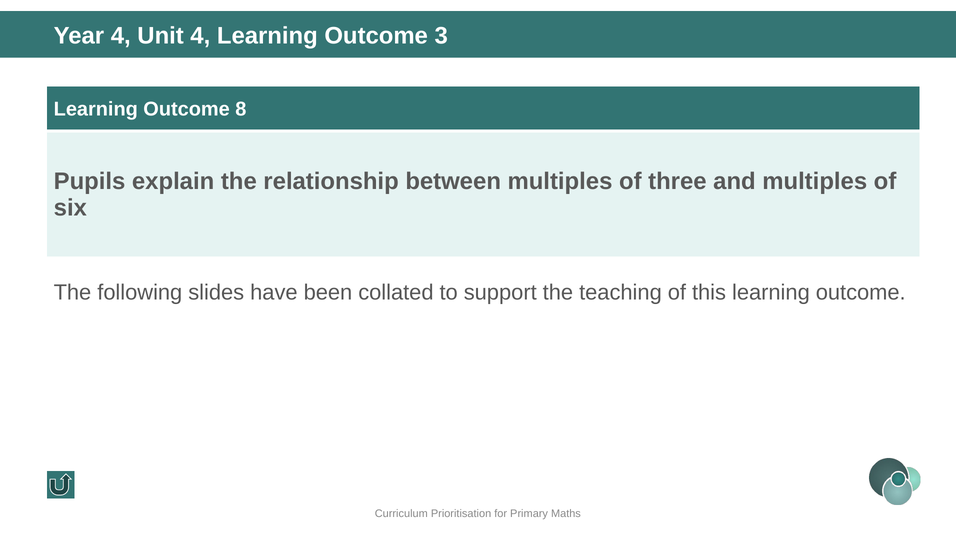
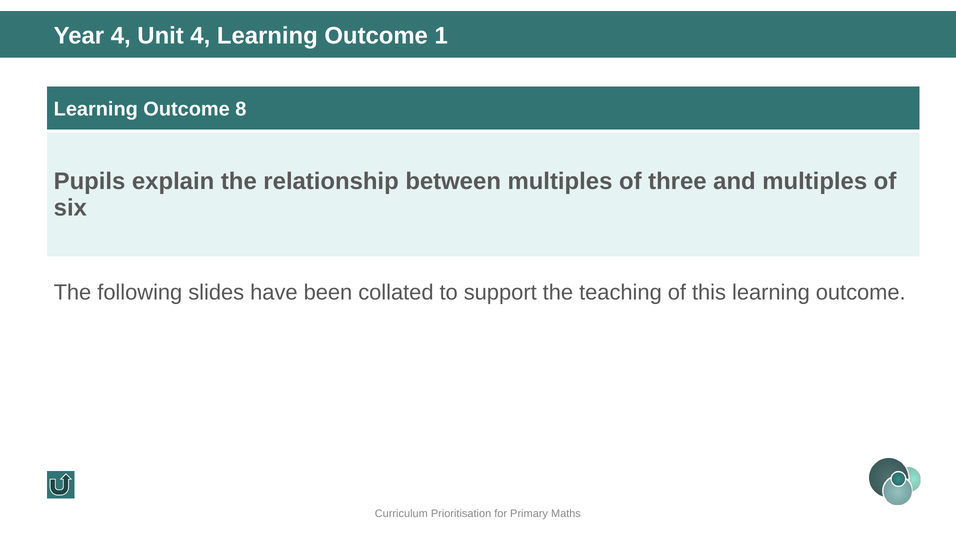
3: 3 -> 1
